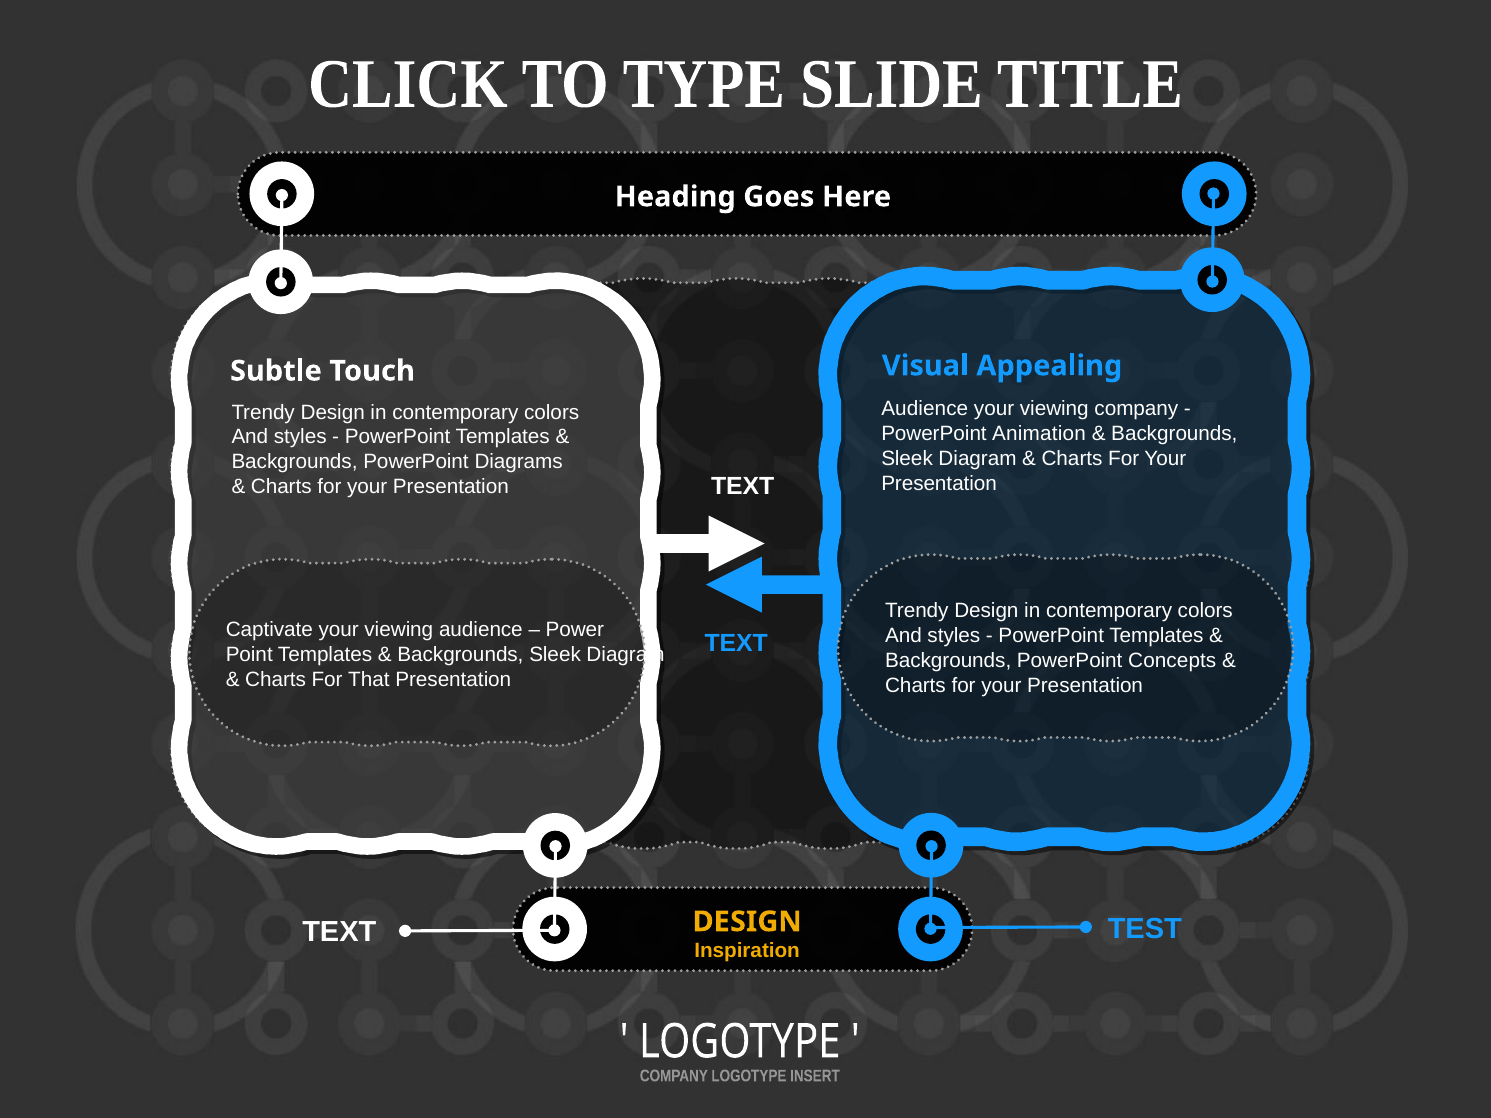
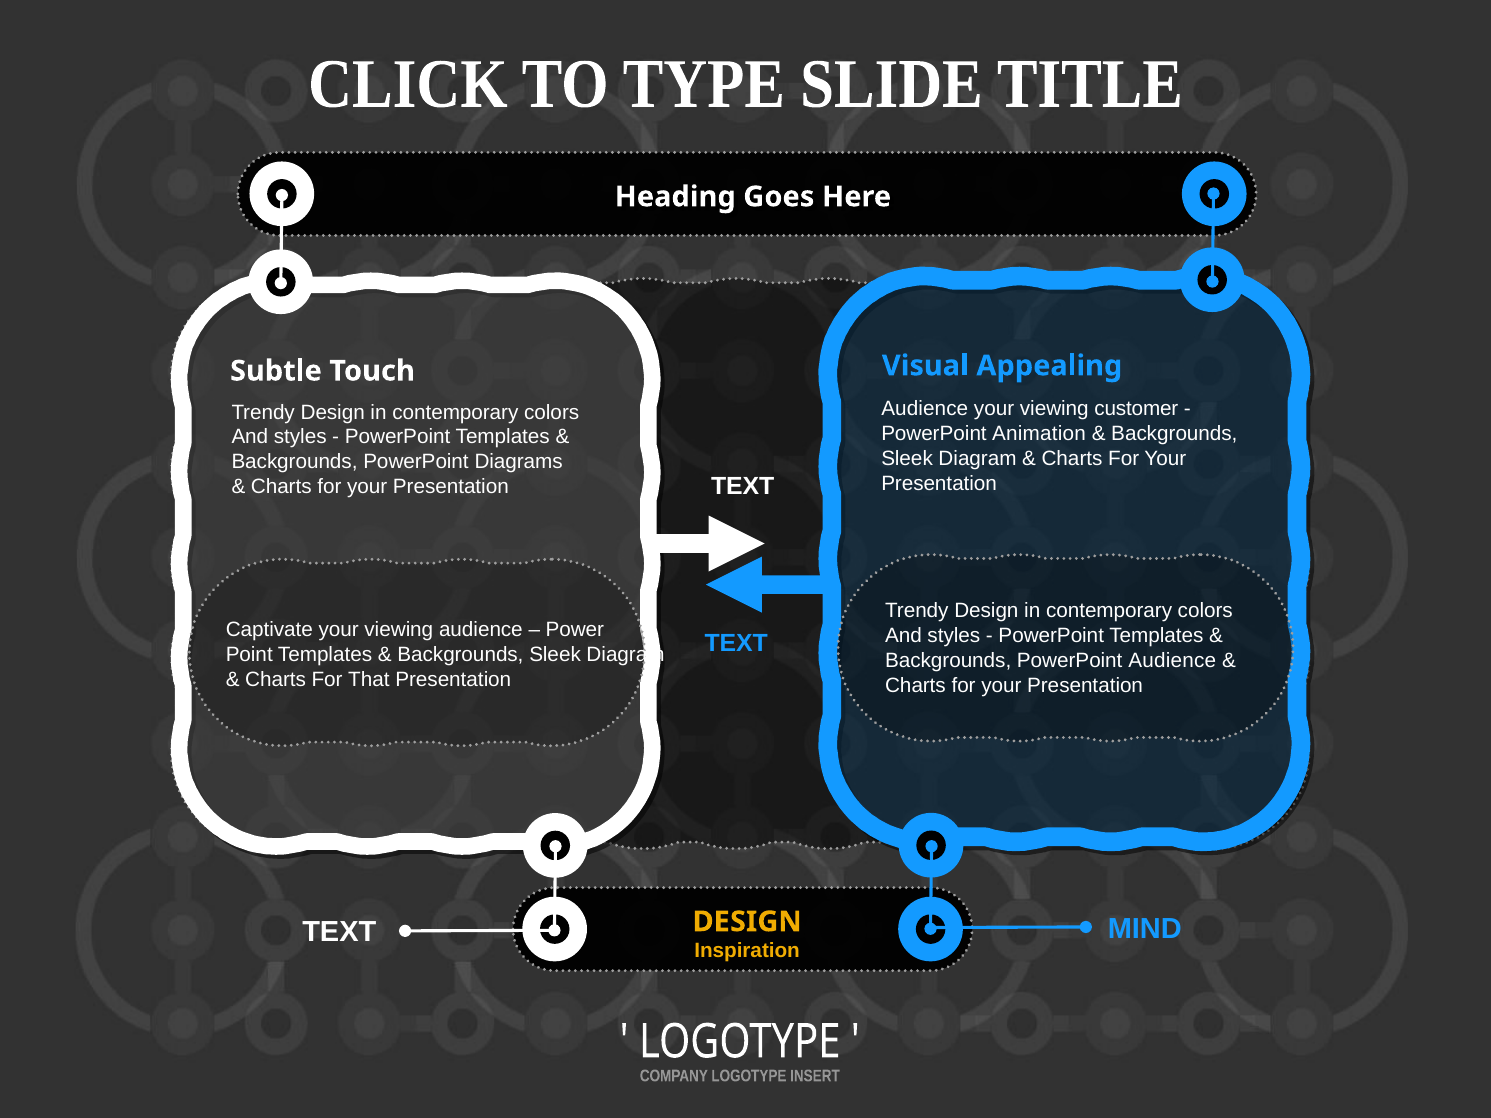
company: company -> customer
PowerPoint Concepts: Concepts -> Audience
TEST: TEST -> MIND
